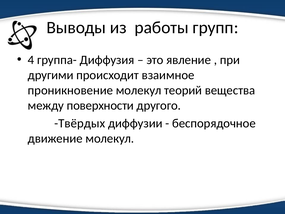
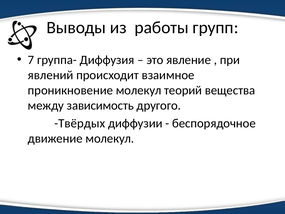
4: 4 -> 7
другими: другими -> явлений
поверхности: поверхности -> зависимость
